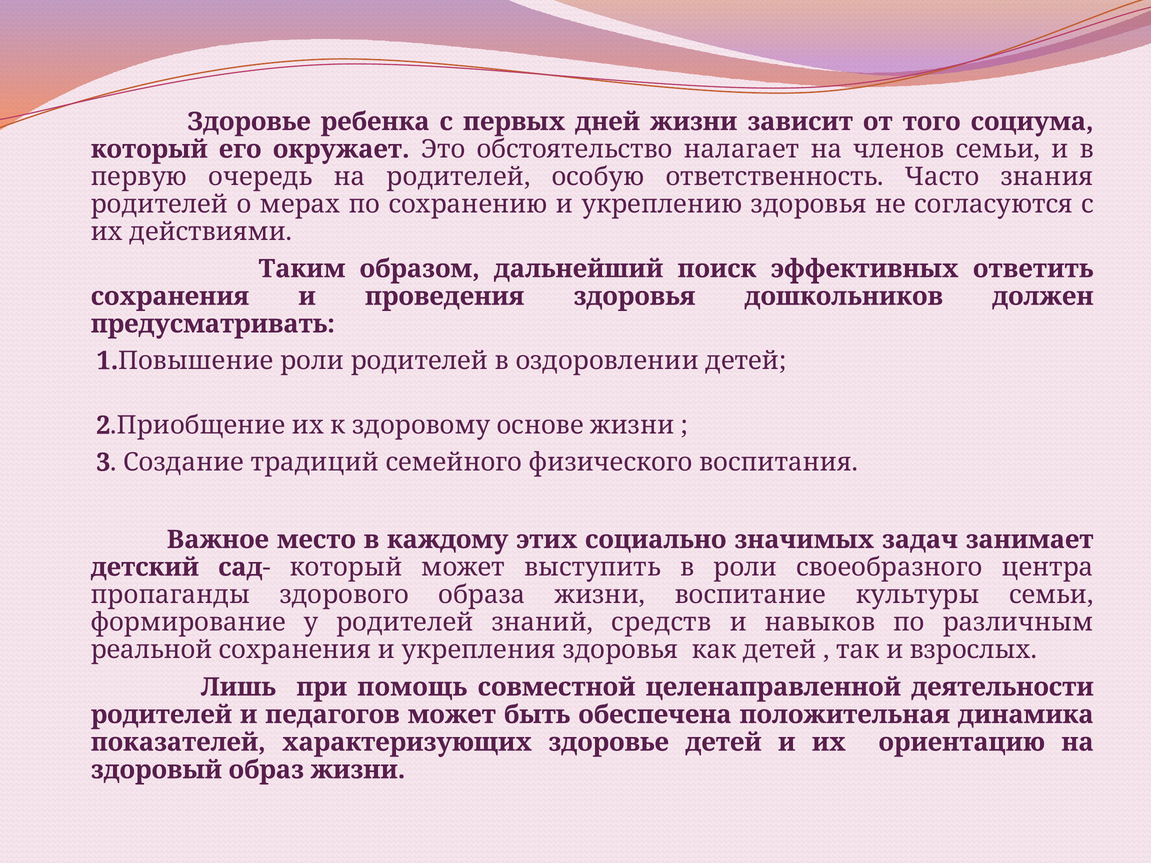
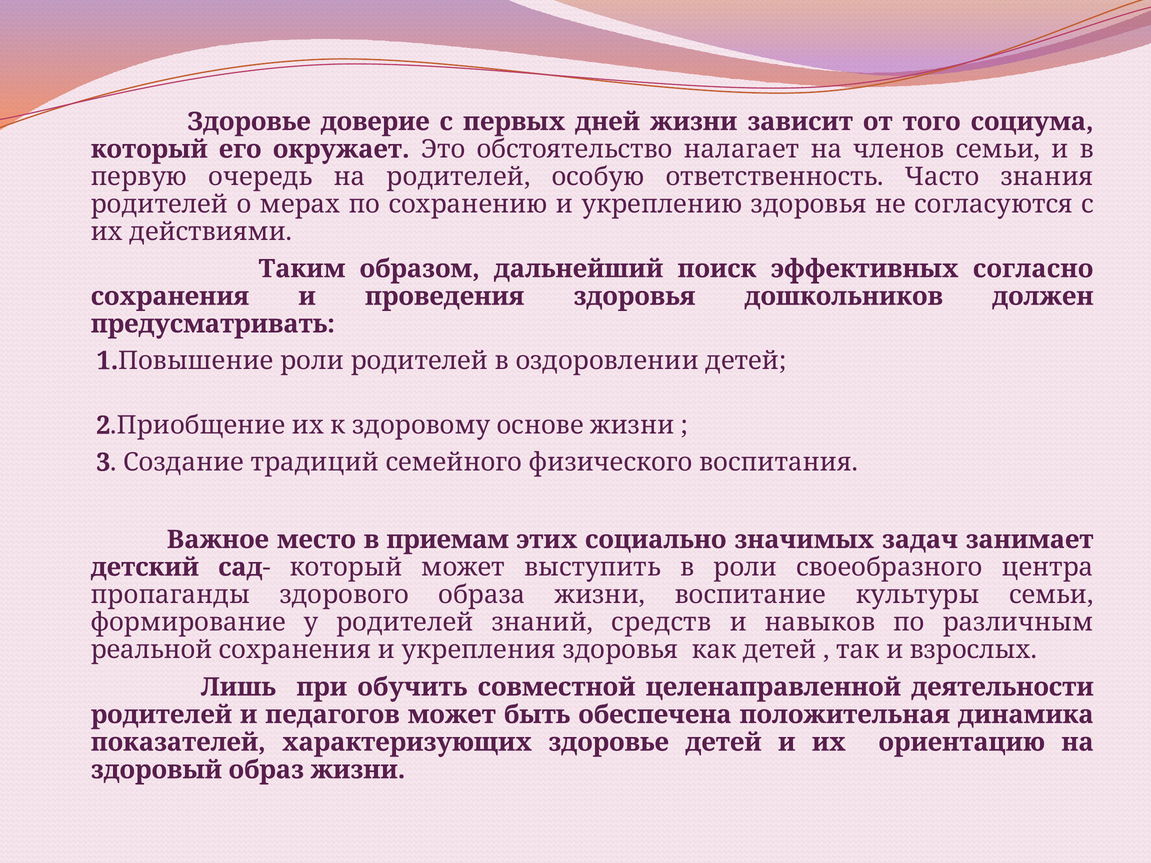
ребенка: ребенка -> доверие
ответить: ответить -> согласно
каждому: каждому -> приемам
помощь: помощь -> обучить
